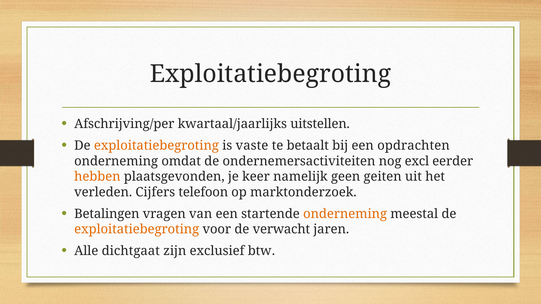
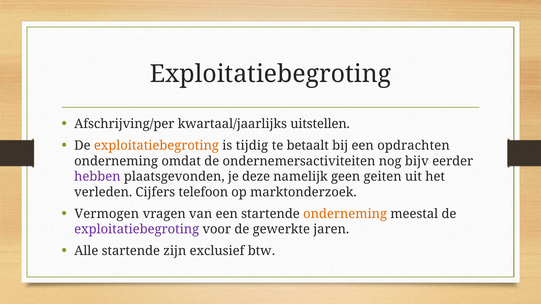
vaste: vaste -> tijdig
excl: excl -> bijv
hebben colour: orange -> purple
keer: keer -> deze
Betalingen: Betalingen -> Vermogen
exploitatiebegroting at (137, 230) colour: orange -> purple
verwacht: verwacht -> gewerkte
Alle dichtgaat: dichtgaat -> startende
